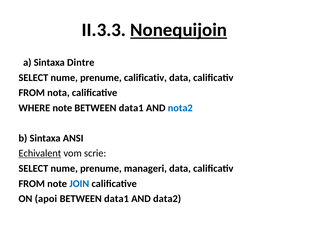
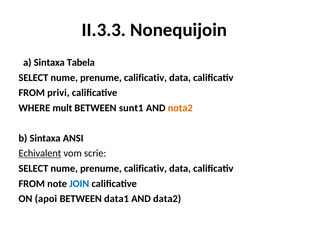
Nonequijoin underline: present -> none
Dintre: Dintre -> Tabela
nota: nota -> privi
WHERE note: note -> mult
data1 at (131, 108): data1 -> sunt1
nota2 colour: blue -> orange
manageri at (145, 168): manageri -> calificativ
